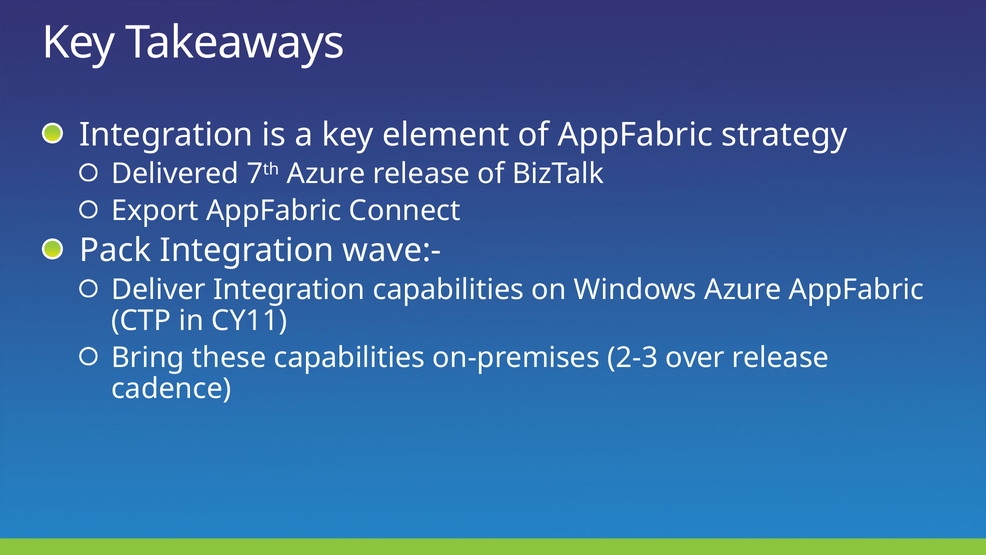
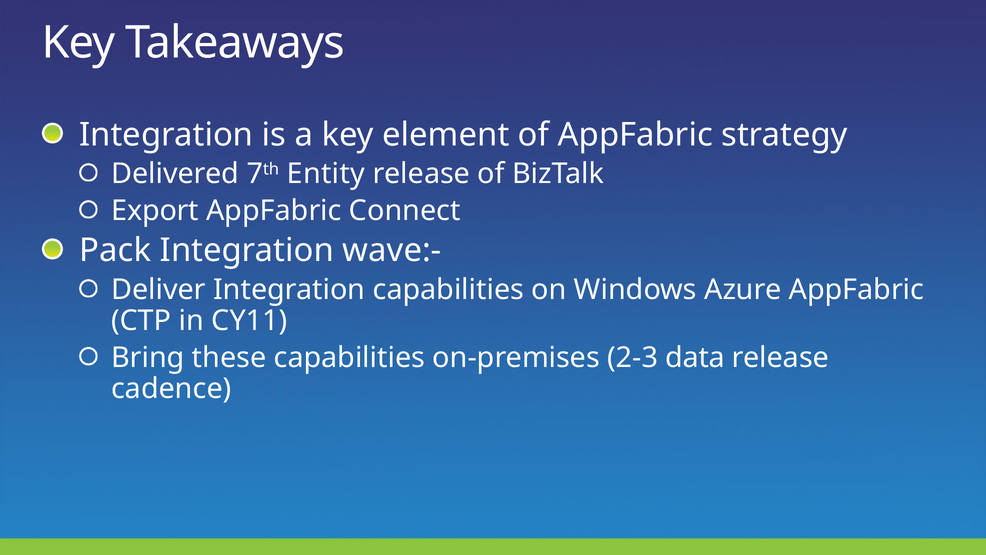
7th Azure: Azure -> Entity
over: over -> data
